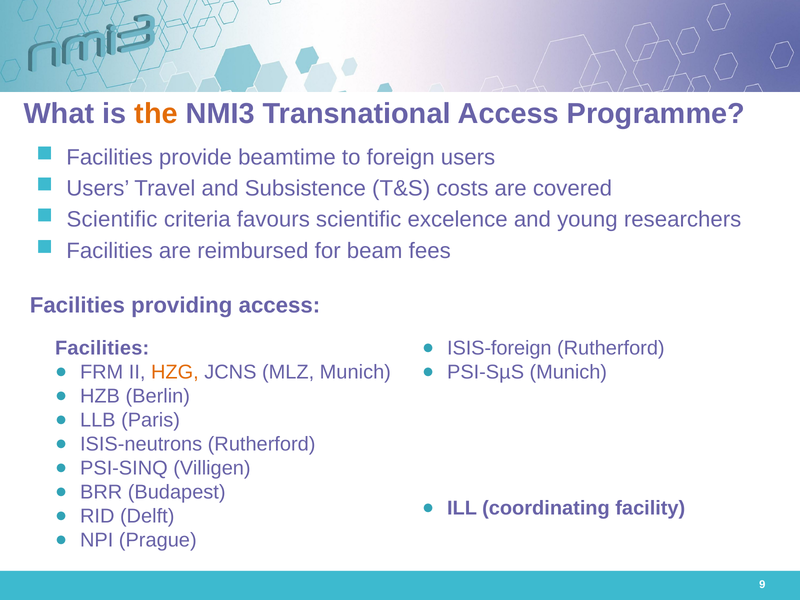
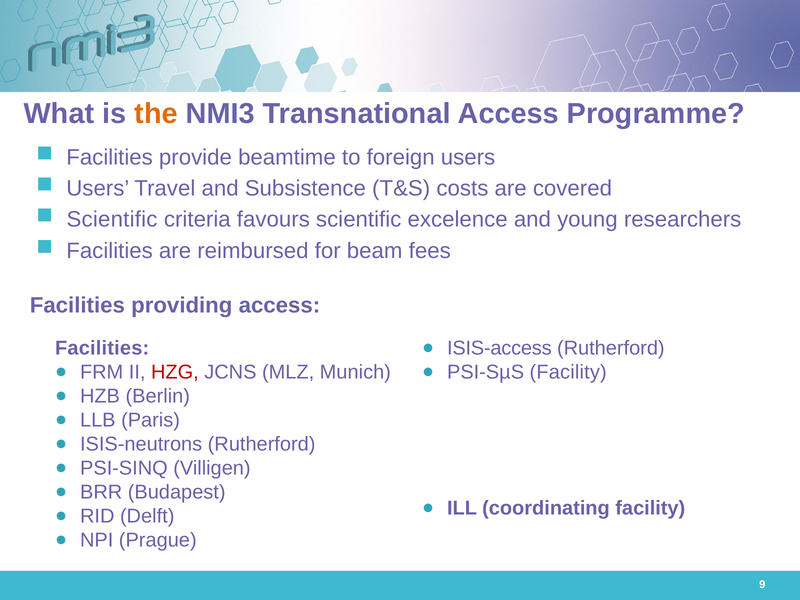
ISIS-foreign: ISIS-foreign -> ISIS-access
HZG colour: orange -> red
PSI-SµS Munich: Munich -> Facility
